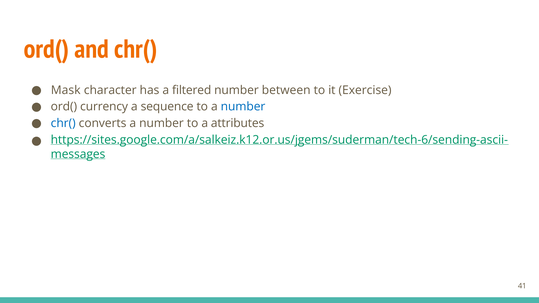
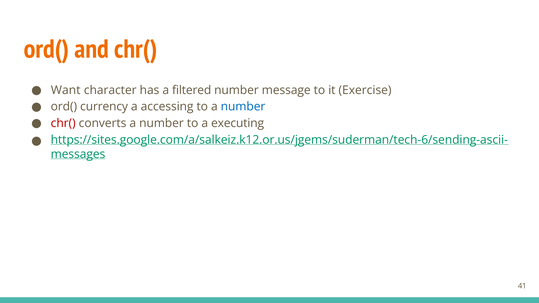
Mask: Mask -> Want
between: between -> message
sequence: sequence -> accessing
chr( at (63, 123) colour: blue -> red
attributes: attributes -> executing
